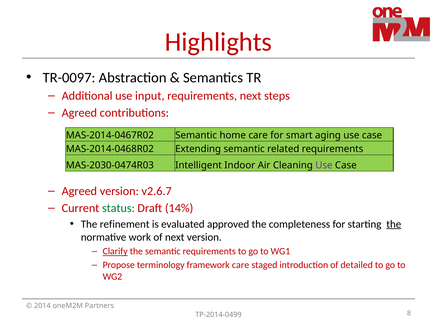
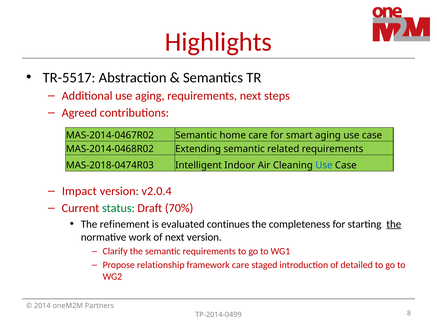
TR-0097: TR-0097 -> TR-5517
use input: input -> aging
MAS-2030-0474R03: MAS-2030-0474R03 -> MAS-2018-0474R03
Use at (324, 165) colour: purple -> blue
Agreed at (79, 191): Agreed -> Impact
v2.6.7: v2.6.7 -> v2.0.4
14%: 14% -> 70%
approved: approved -> continues
Clarify underline: present -> none
terminology: terminology -> relationship
